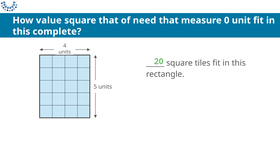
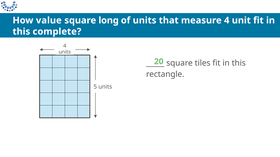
square that: that -> long
of need: need -> units
measure 0: 0 -> 4
